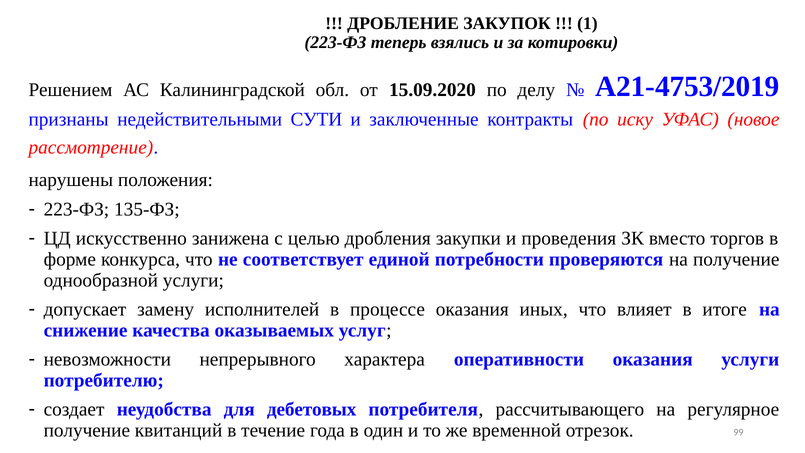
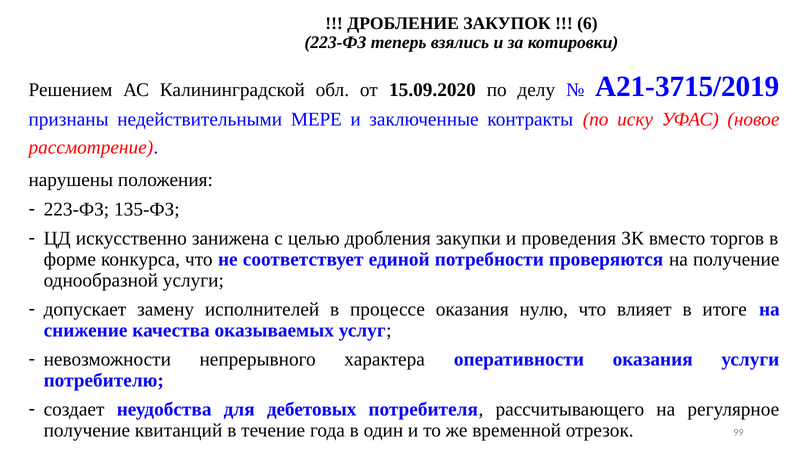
1: 1 -> 6
А21-4753/2019: А21-4753/2019 -> А21-3715/2019
СУТИ: СУТИ -> МЕРЕ
иных: иных -> нулю
